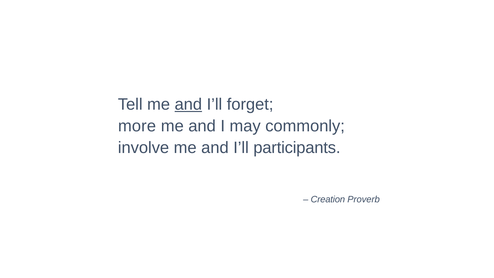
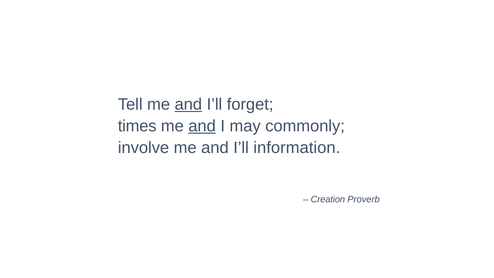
more: more -> times
and at (202, 126) underline: none -> present
participants: participants -> information
